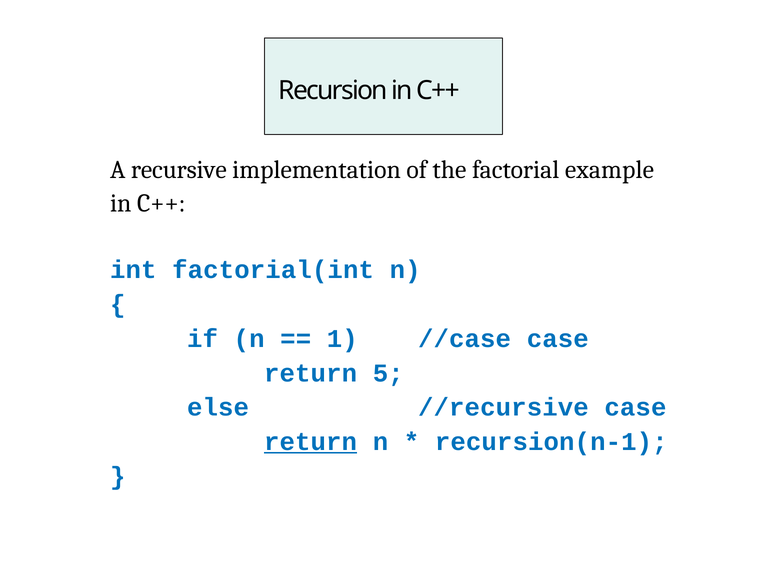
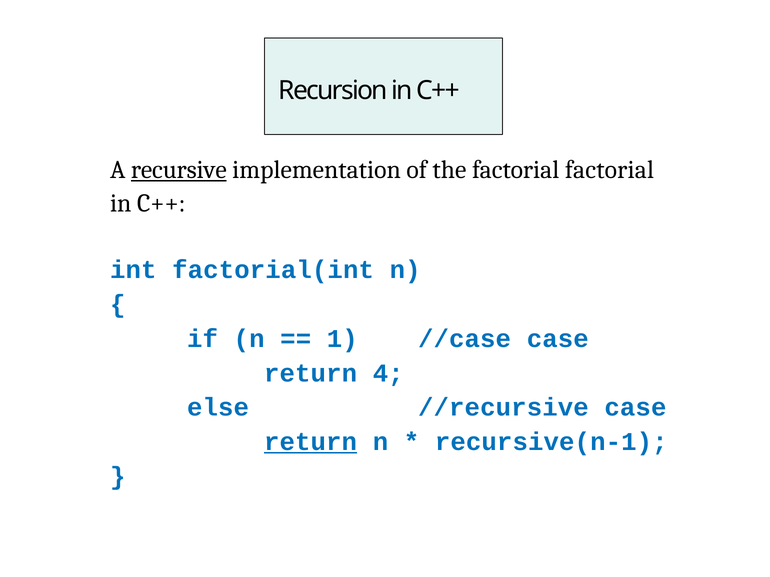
recursive underline: none -> present
factorial example: example -> factorial
5: 5 -> 4
recursion(n-1: recursion(n-1 -> recursive(n-1
